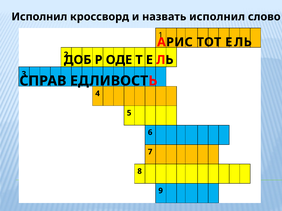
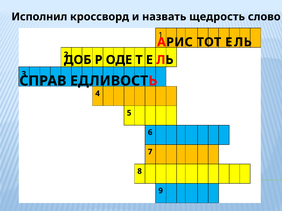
назвать исполнил: исполнил -> щедрость
